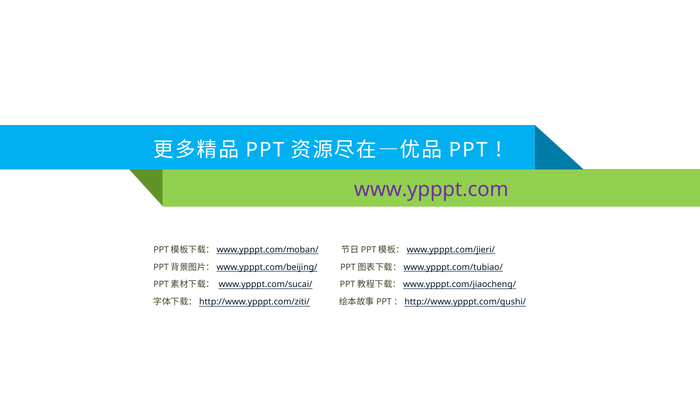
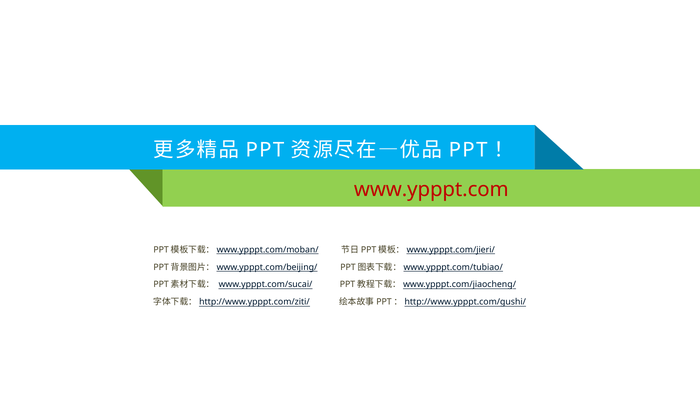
www.ypppt.com colour: purple -> red
